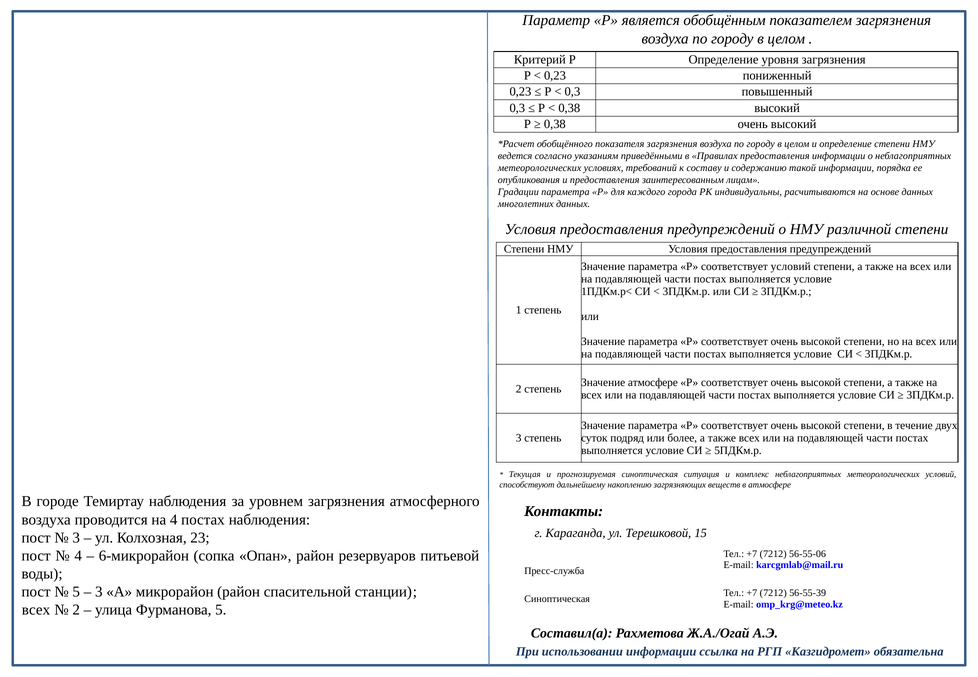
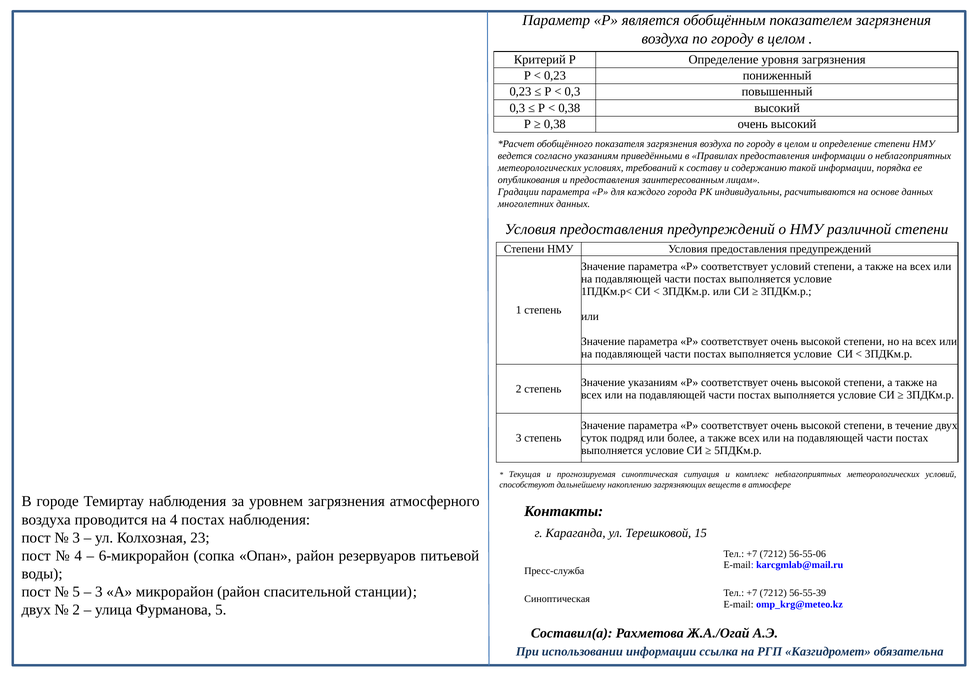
Значение атмосфере: атмосфере -> указаниям
всех at (36, 610): всех -> двух
